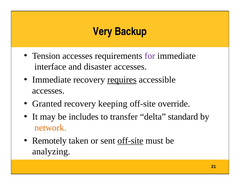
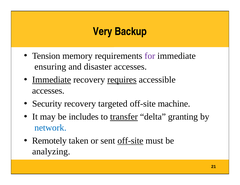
Tension accesses: accesses -> memory
interface: interface -> ensuring
Immediate at (52, 80) underline: none -> present
Granted: Granted -> Security
keeping: keeping -> targeted
override: override -> machine
transfer underline: none -> present
standard: standard -> granting
network colour: orange -> blue
